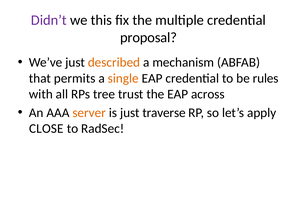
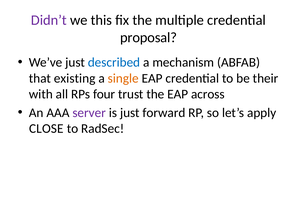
described colour: orange -> blue
permits: permits -> existing
rules: rules -> their
tree: tree -> four
server colour: orange -> purple
traverse: traverse -> forward
